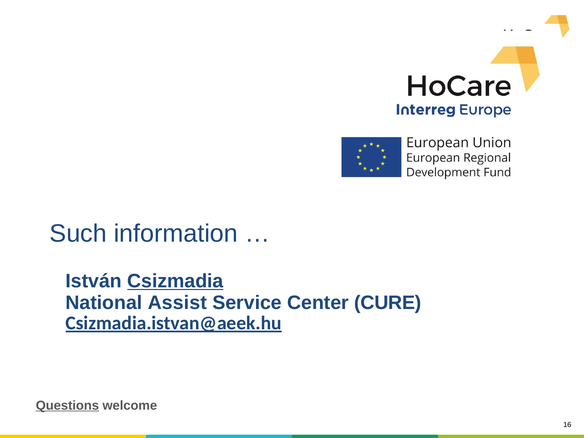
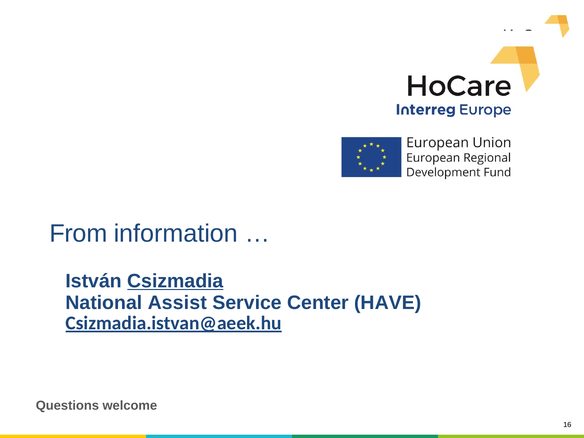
Such: Such -> From
CURE: CURE -> HAVE
Questions underline: present -> none
